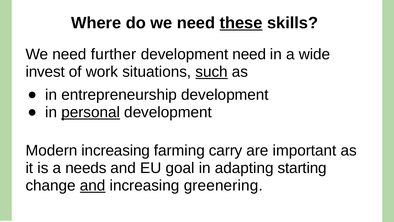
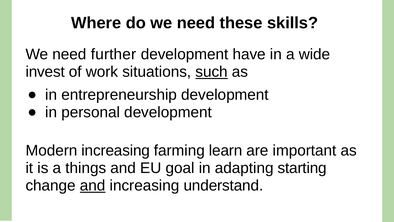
these underline: present -> none
development need: need -> have
personal underline: present -> none
carry: carry -> learn
needs: needs -> things
greenering: greenering -> understand
